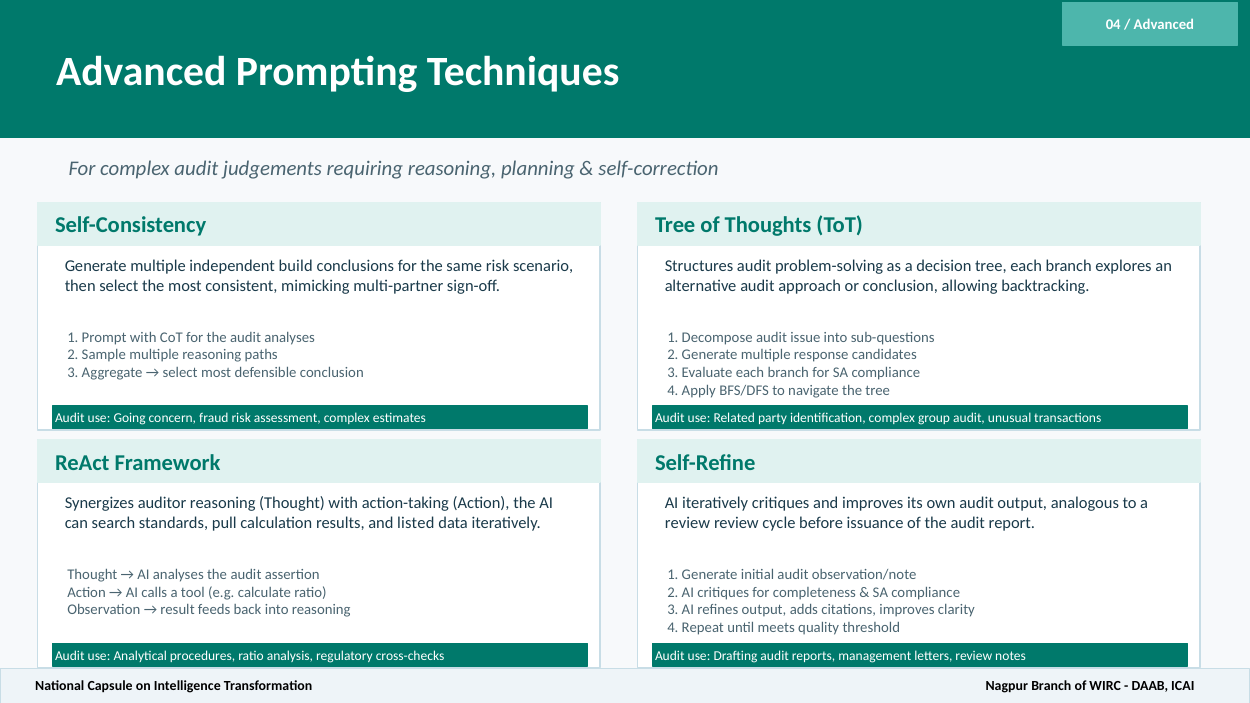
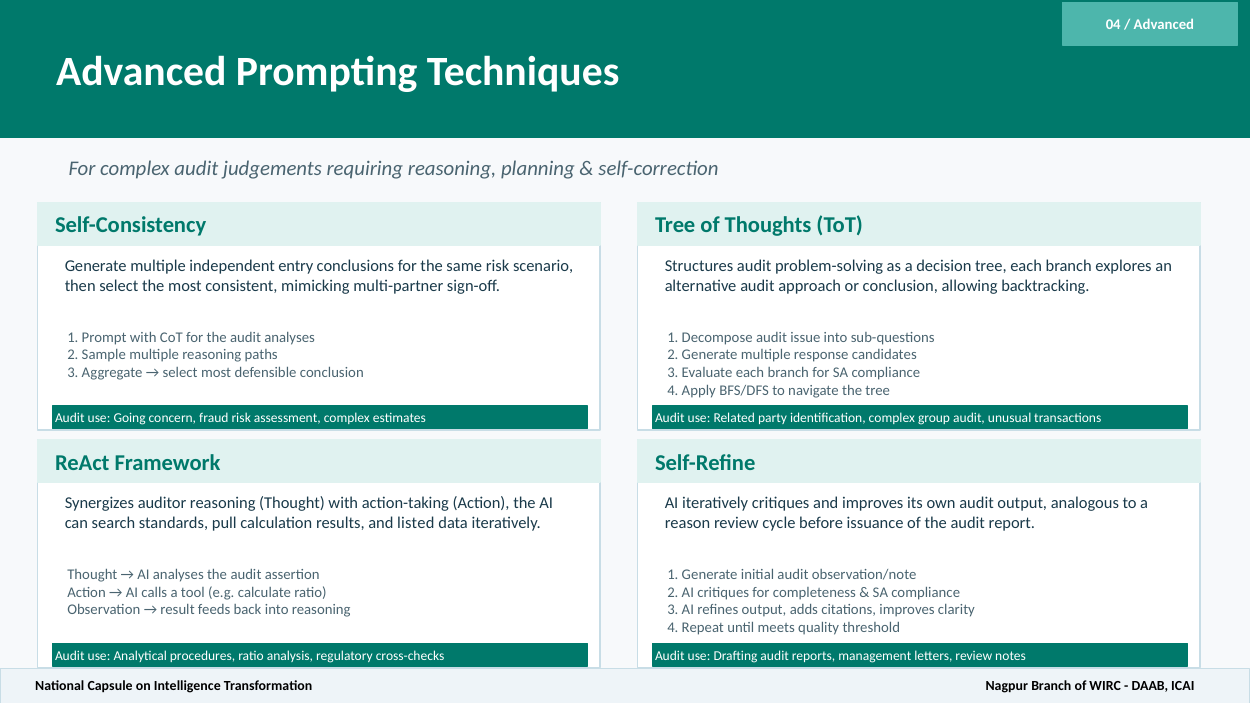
build: build -> entry
review at (687, 523): review -> reason
